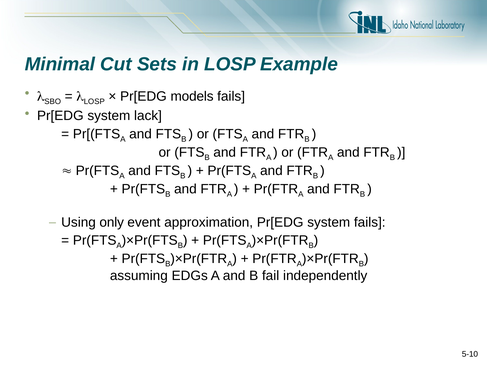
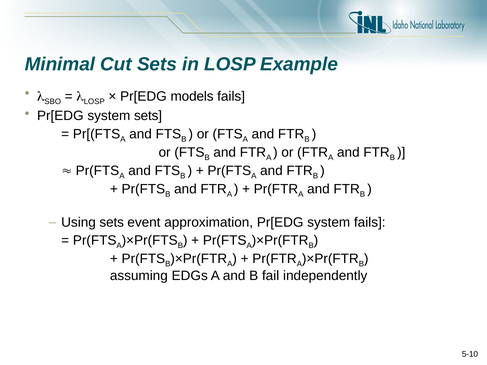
system lack: lack -> sets
Using only: only -> sets
